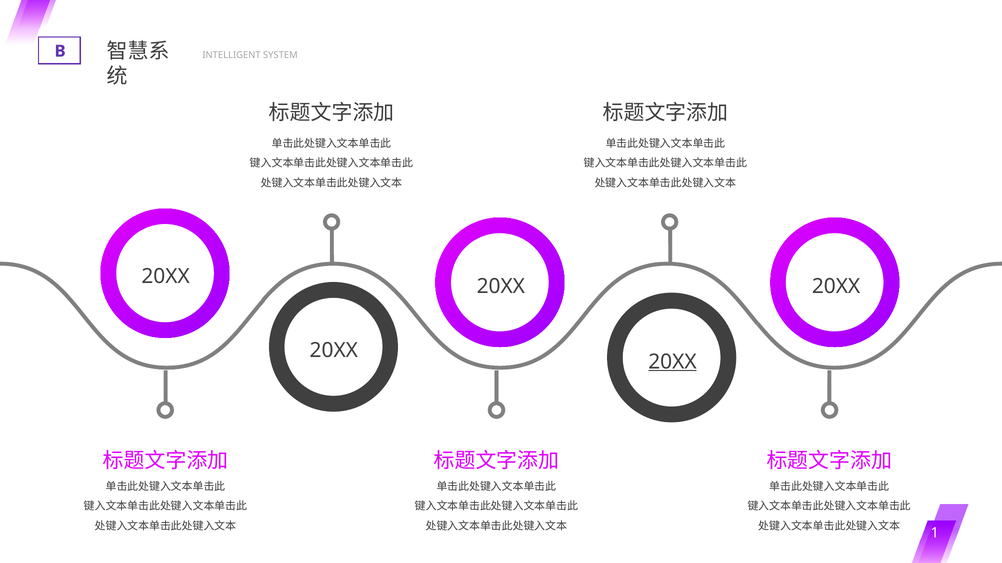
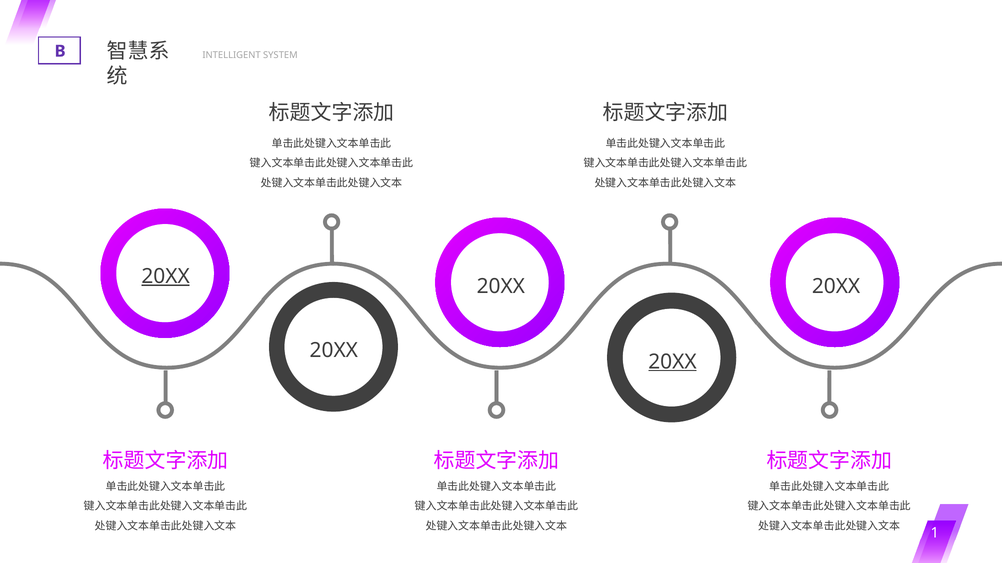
20XX at (166, 276) underline: none -> present
